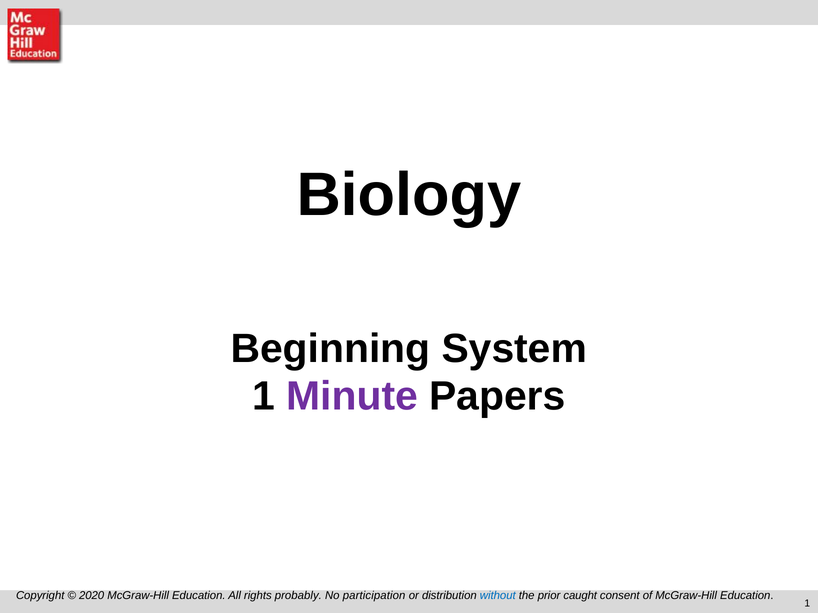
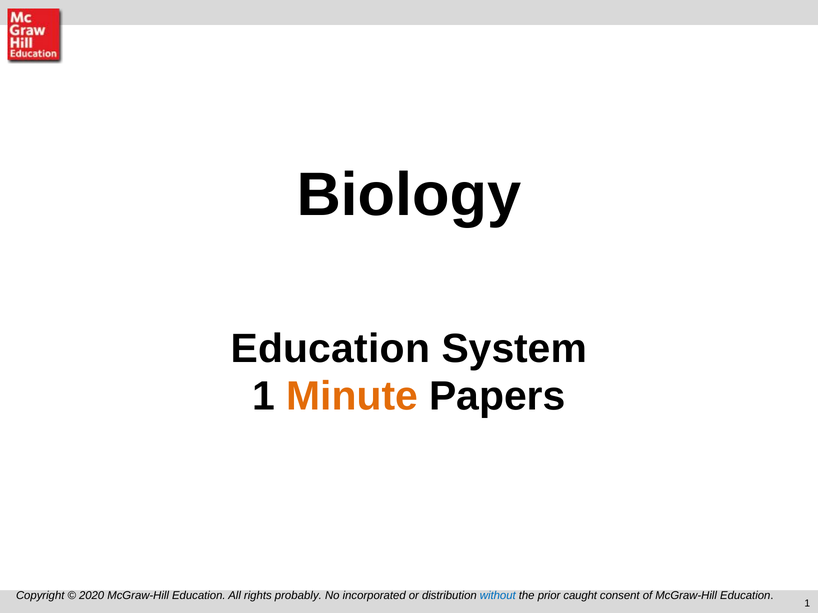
Beginning at (330, 349): Beginning -> Education
Minute colour: purple -> orange
participation: participation -> incorporated
